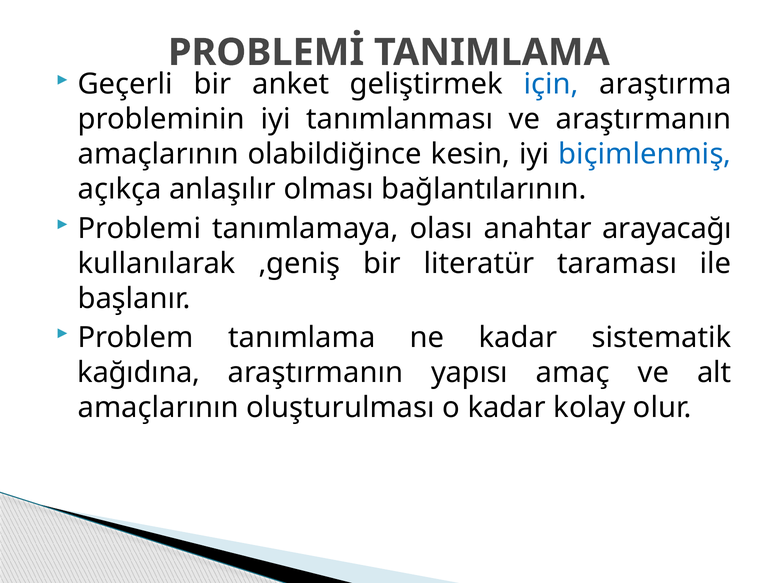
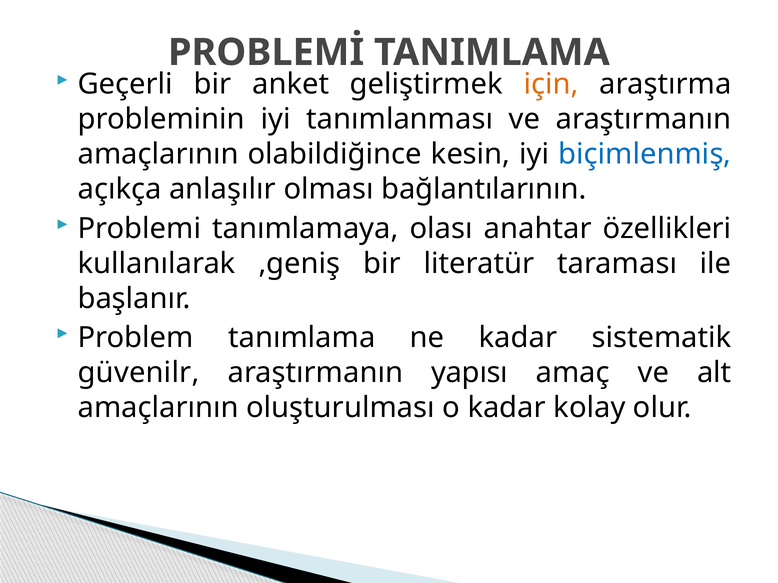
için colour: blue -> orange
arayacağı: arayacağı -> özellikleri
kağıdına: kağıdına -> güvenilr
